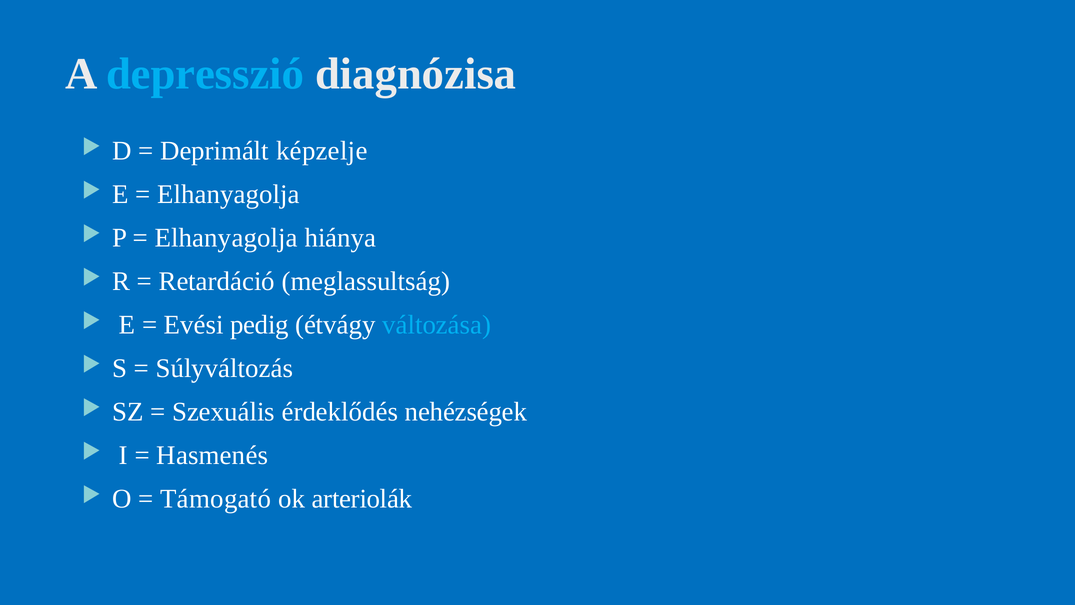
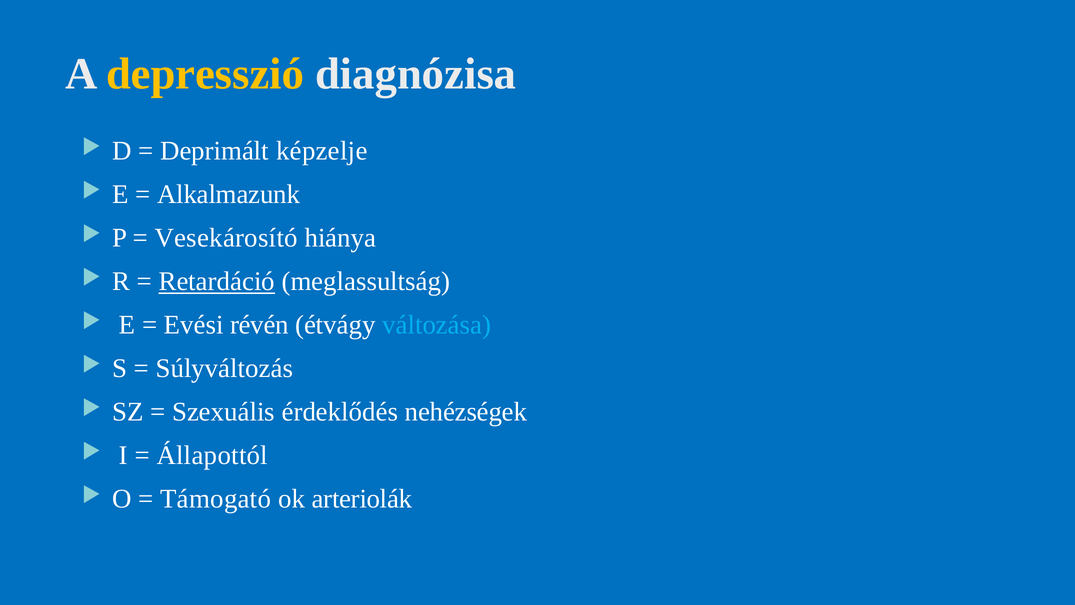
depresszió colour: light blue -> yellow
Elhanyagolja at (228, 194): Elhanyagolja -> Alkalmazunk
Elhanyagolja at (226, 238): Elhanyagolja -> Vesekárosító
Retardáció underline: none -> present
pedig: pedig -> révén
Hasmenés: Hasmenés -> Állapottól
